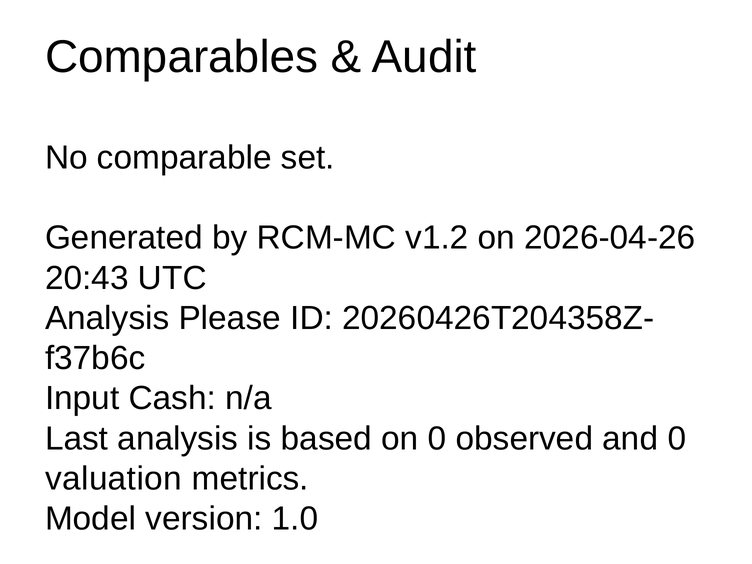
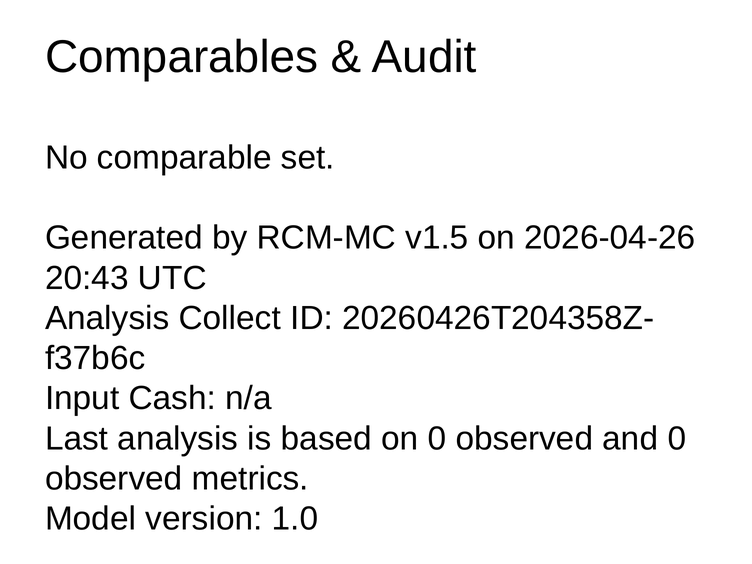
v1.2: v1.2 -> v1.5
Please: Please -> Collect
valuation at (114, 479): valuation -> observed
